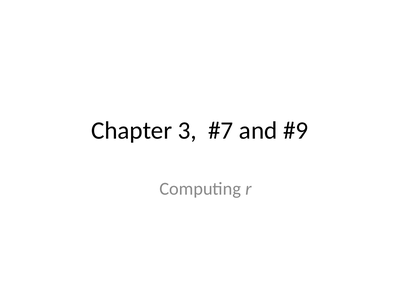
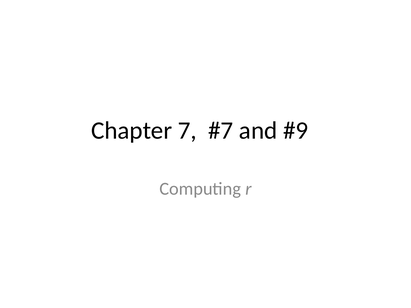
3: 3 -> 7
